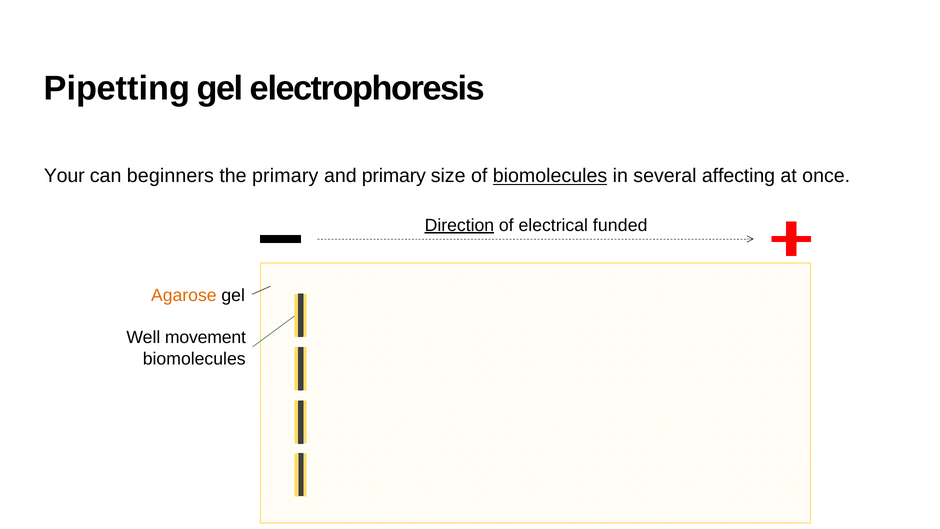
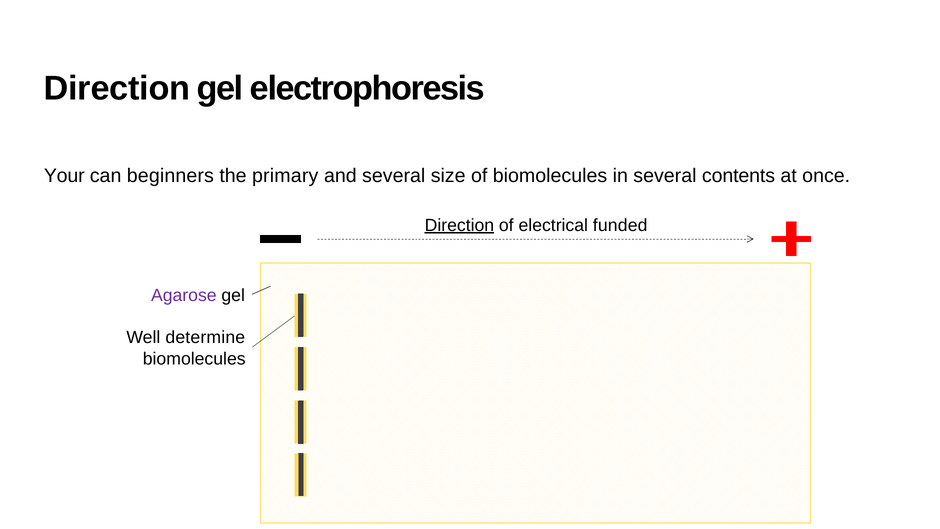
Pipetting at (117, 88): Pipetting -> Direction
and primary: primary -> several
biomolecules at (550, 176) underline: present -> none
affecting: affecting -> contents
Agarose colour: orange -> purple
movement: movement -> determine
